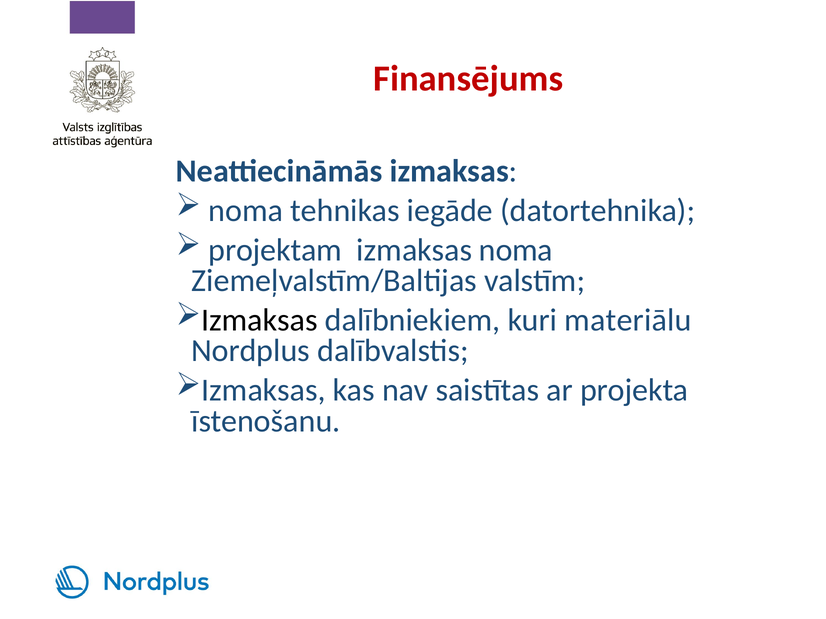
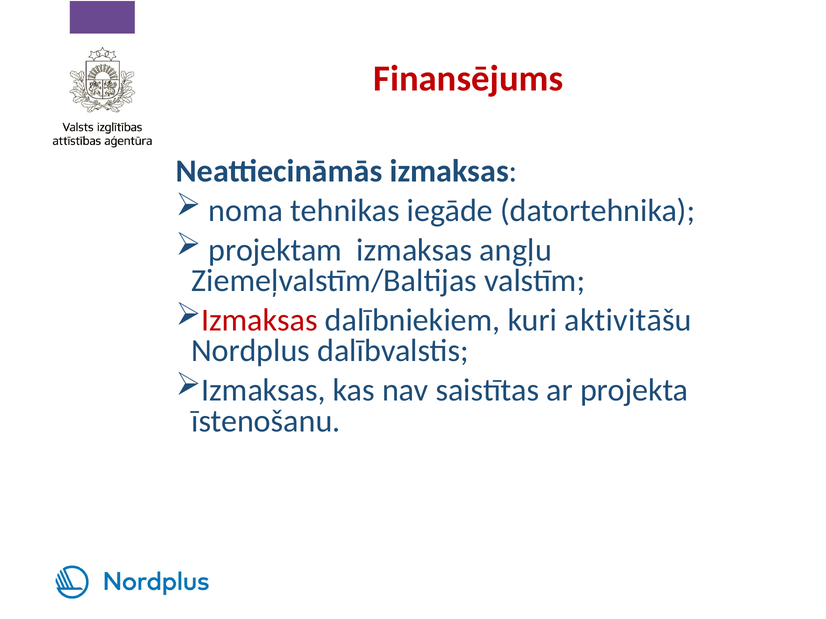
izmaksas noma: noma -> angļu
Izmaksas at (259, 320) colour: black -> red
materiālu: materiālu -> aktivitāšu
